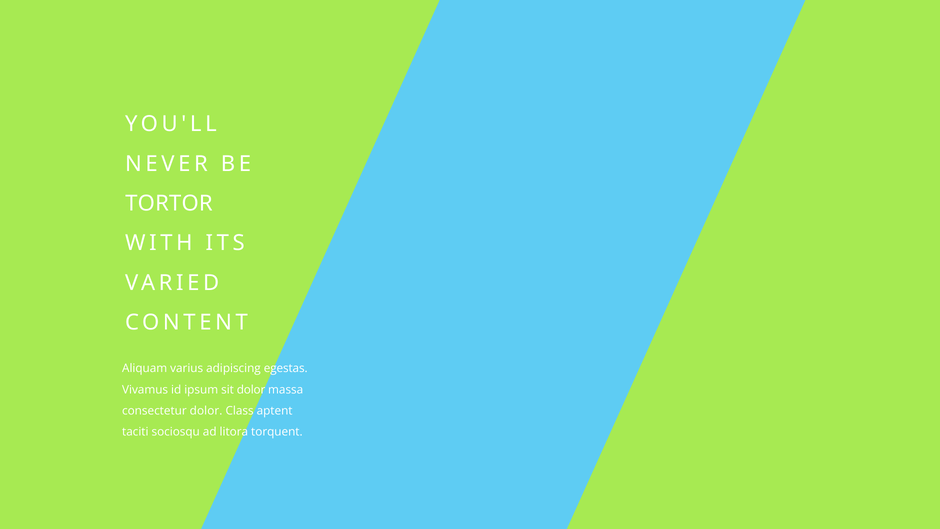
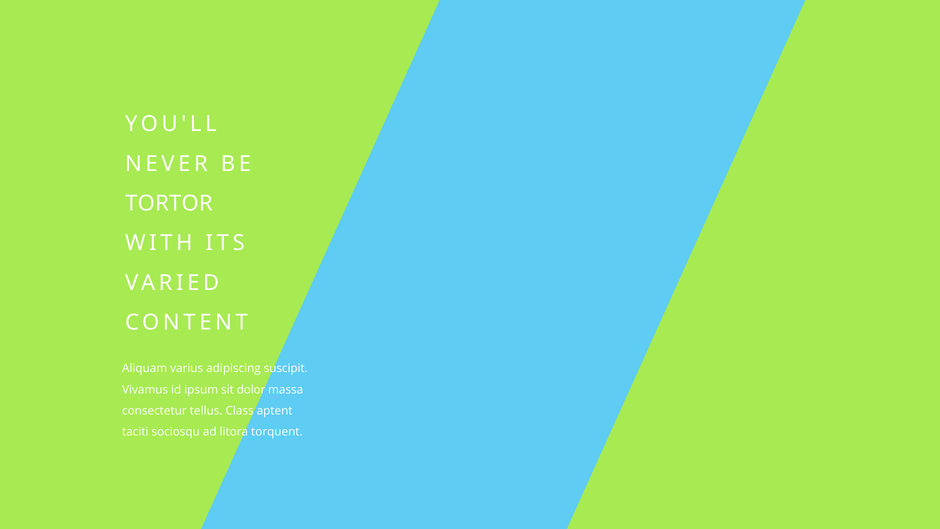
egestas: egestas -> suscipit
consectetur dolor: dolor -> tellus
